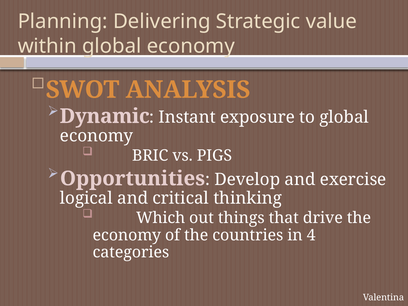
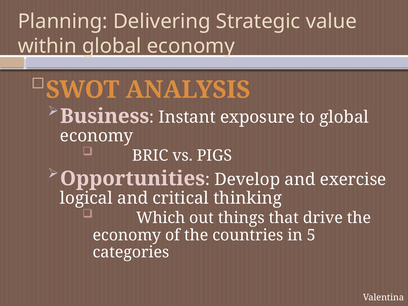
Dynamic: Dynamic -> Business
4: 4 -> 5
